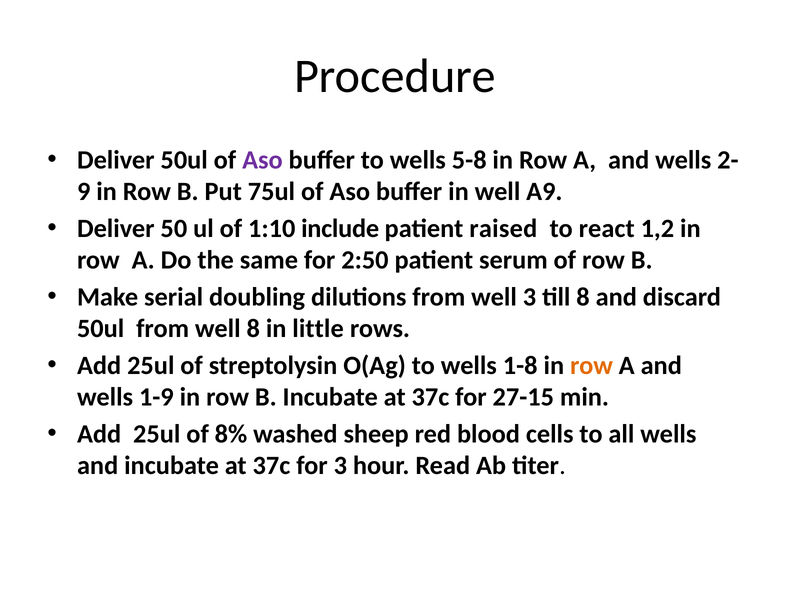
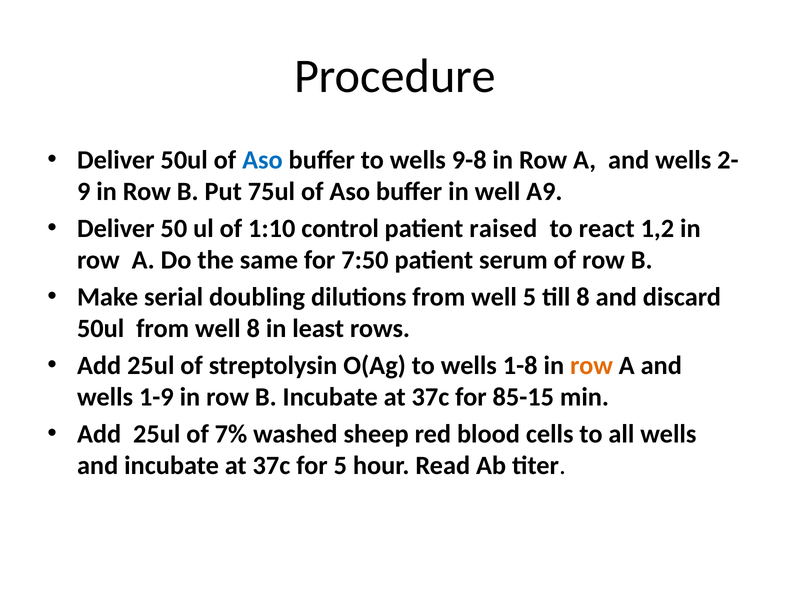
Aso at (262, 160) colour: purple -> blue
5-8: 5-8 -> 9-8
include: include -> control
2:50: 2:50 -> 7:50
well 3: 3 -> 5
little: little -> least
27-15: 27-15 -> 85-15
8%: 8% -> 7%
for 3: 3 -> 5
